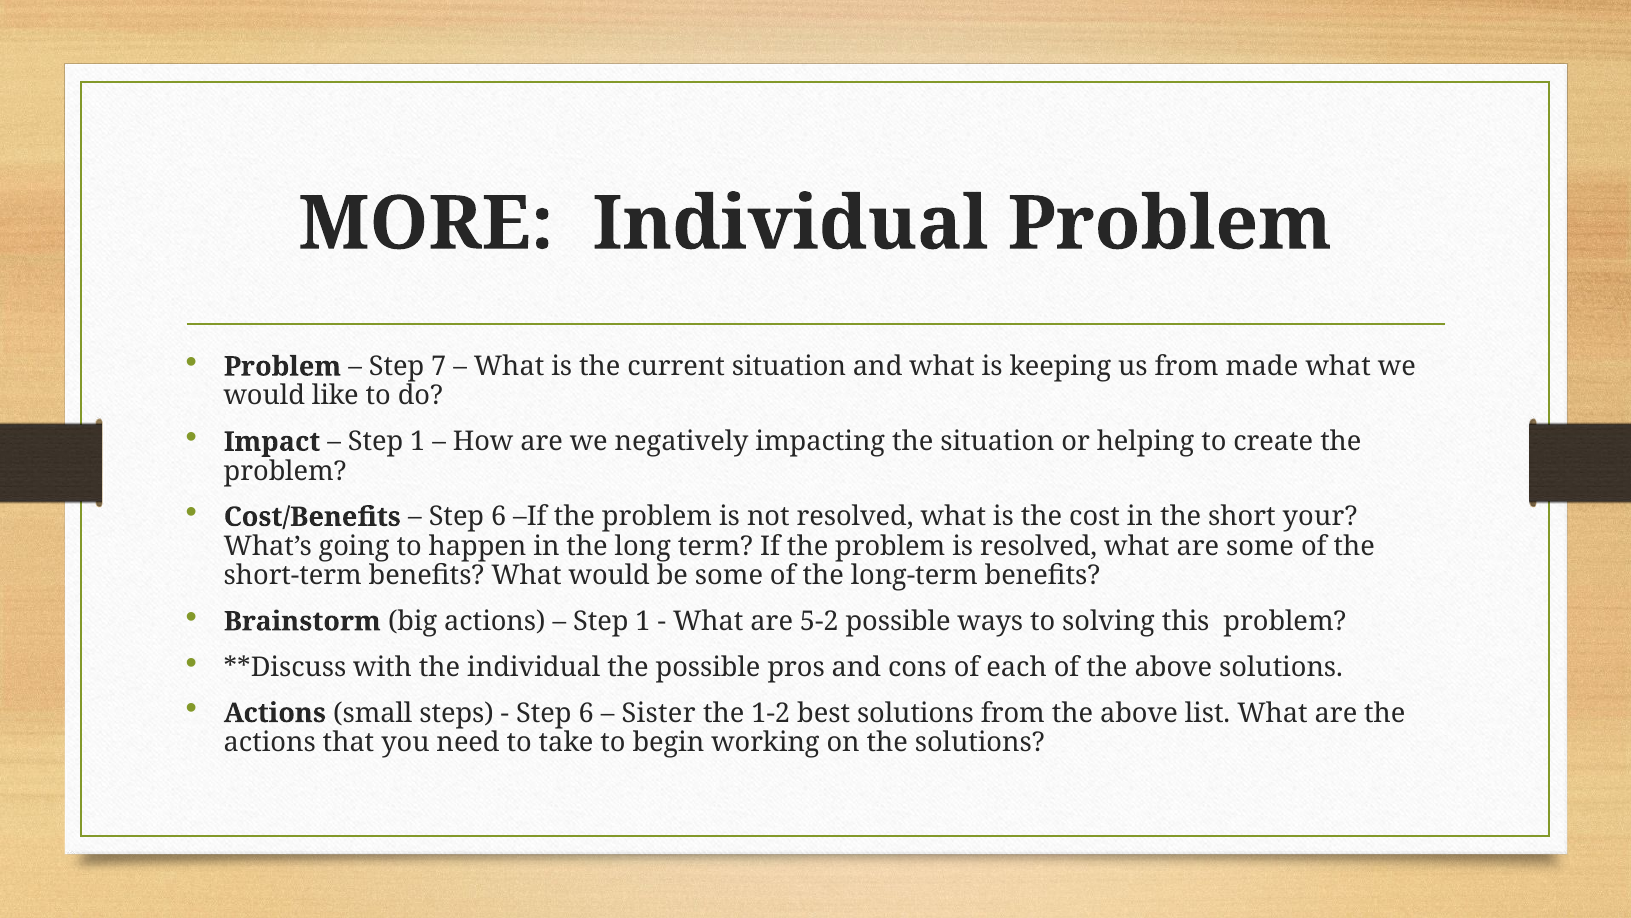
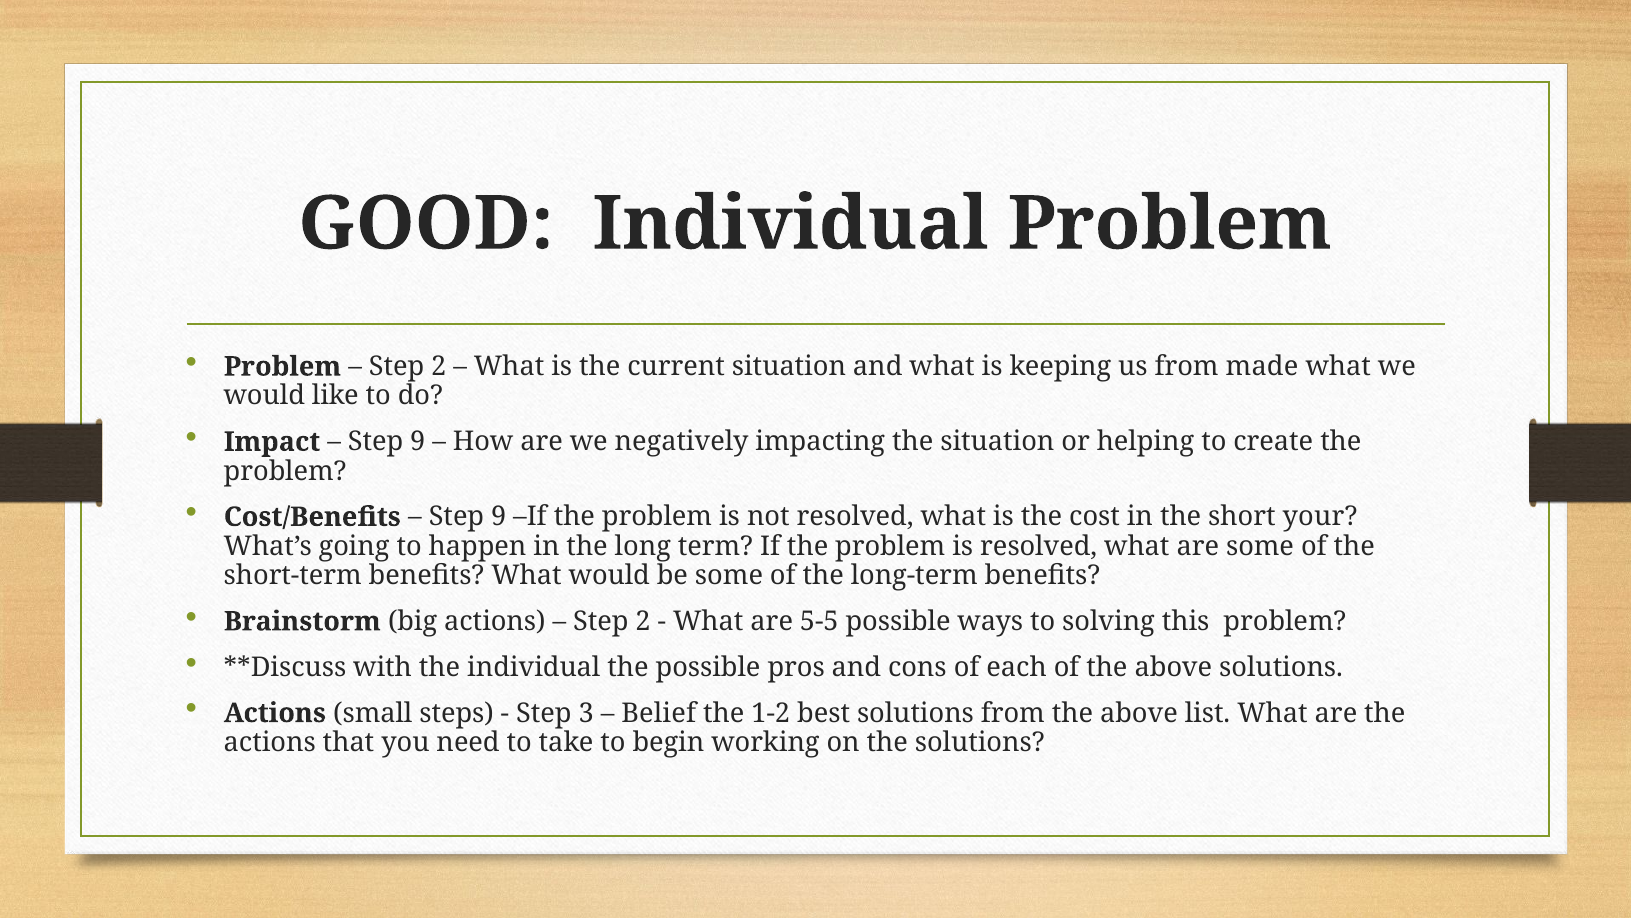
MORE: MORE -> GOOD
7 at (439, 366): 7 -> 2
1 at (418, 442): 1 -> 9
6 at (499, 517): 6 -> 9
1 at (643, 621): 1 -> 2
5-2: 5-2 -> 5-5
6 at (586, 713): 6 -> 3
Sister: Sister -> Belief
